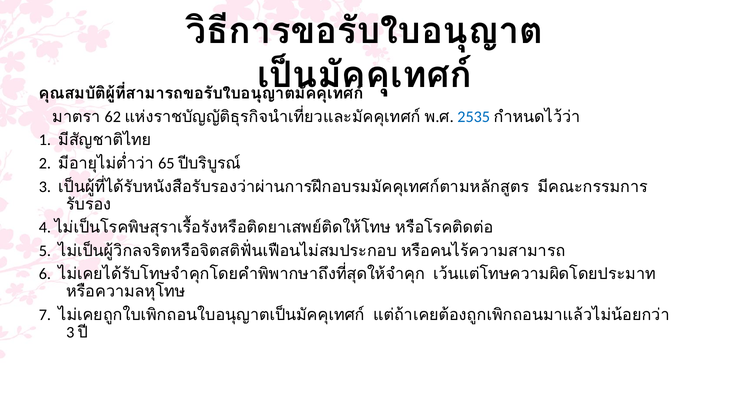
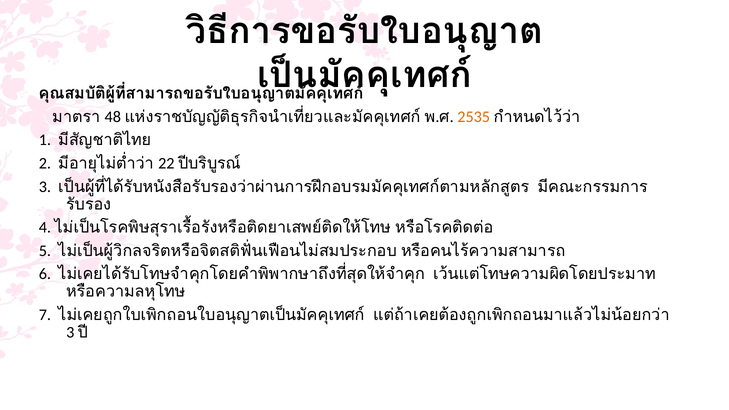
62: 62 -> 48
2535 colour: blue -> orange
65: 65 -> 22
